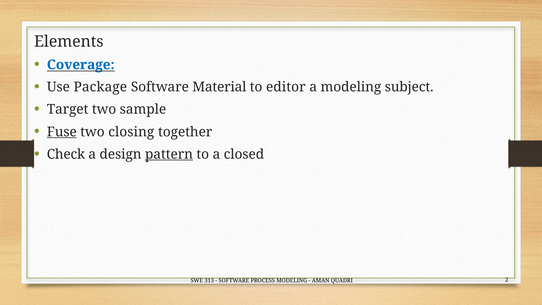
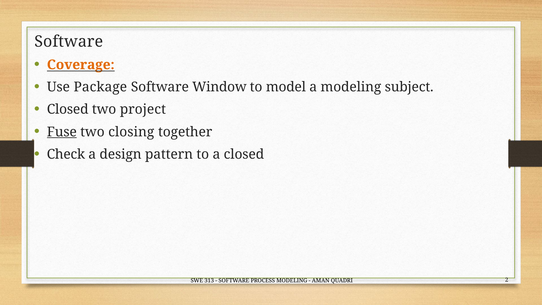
Elements at (69, 42): Elements -> Software
Coverage colour: blue -> orange
Material: Material -> Window
editor: editor -> model
Target at (68, 109): Target -> Closed
sample: sample -> project
pattern underline: present -> none
